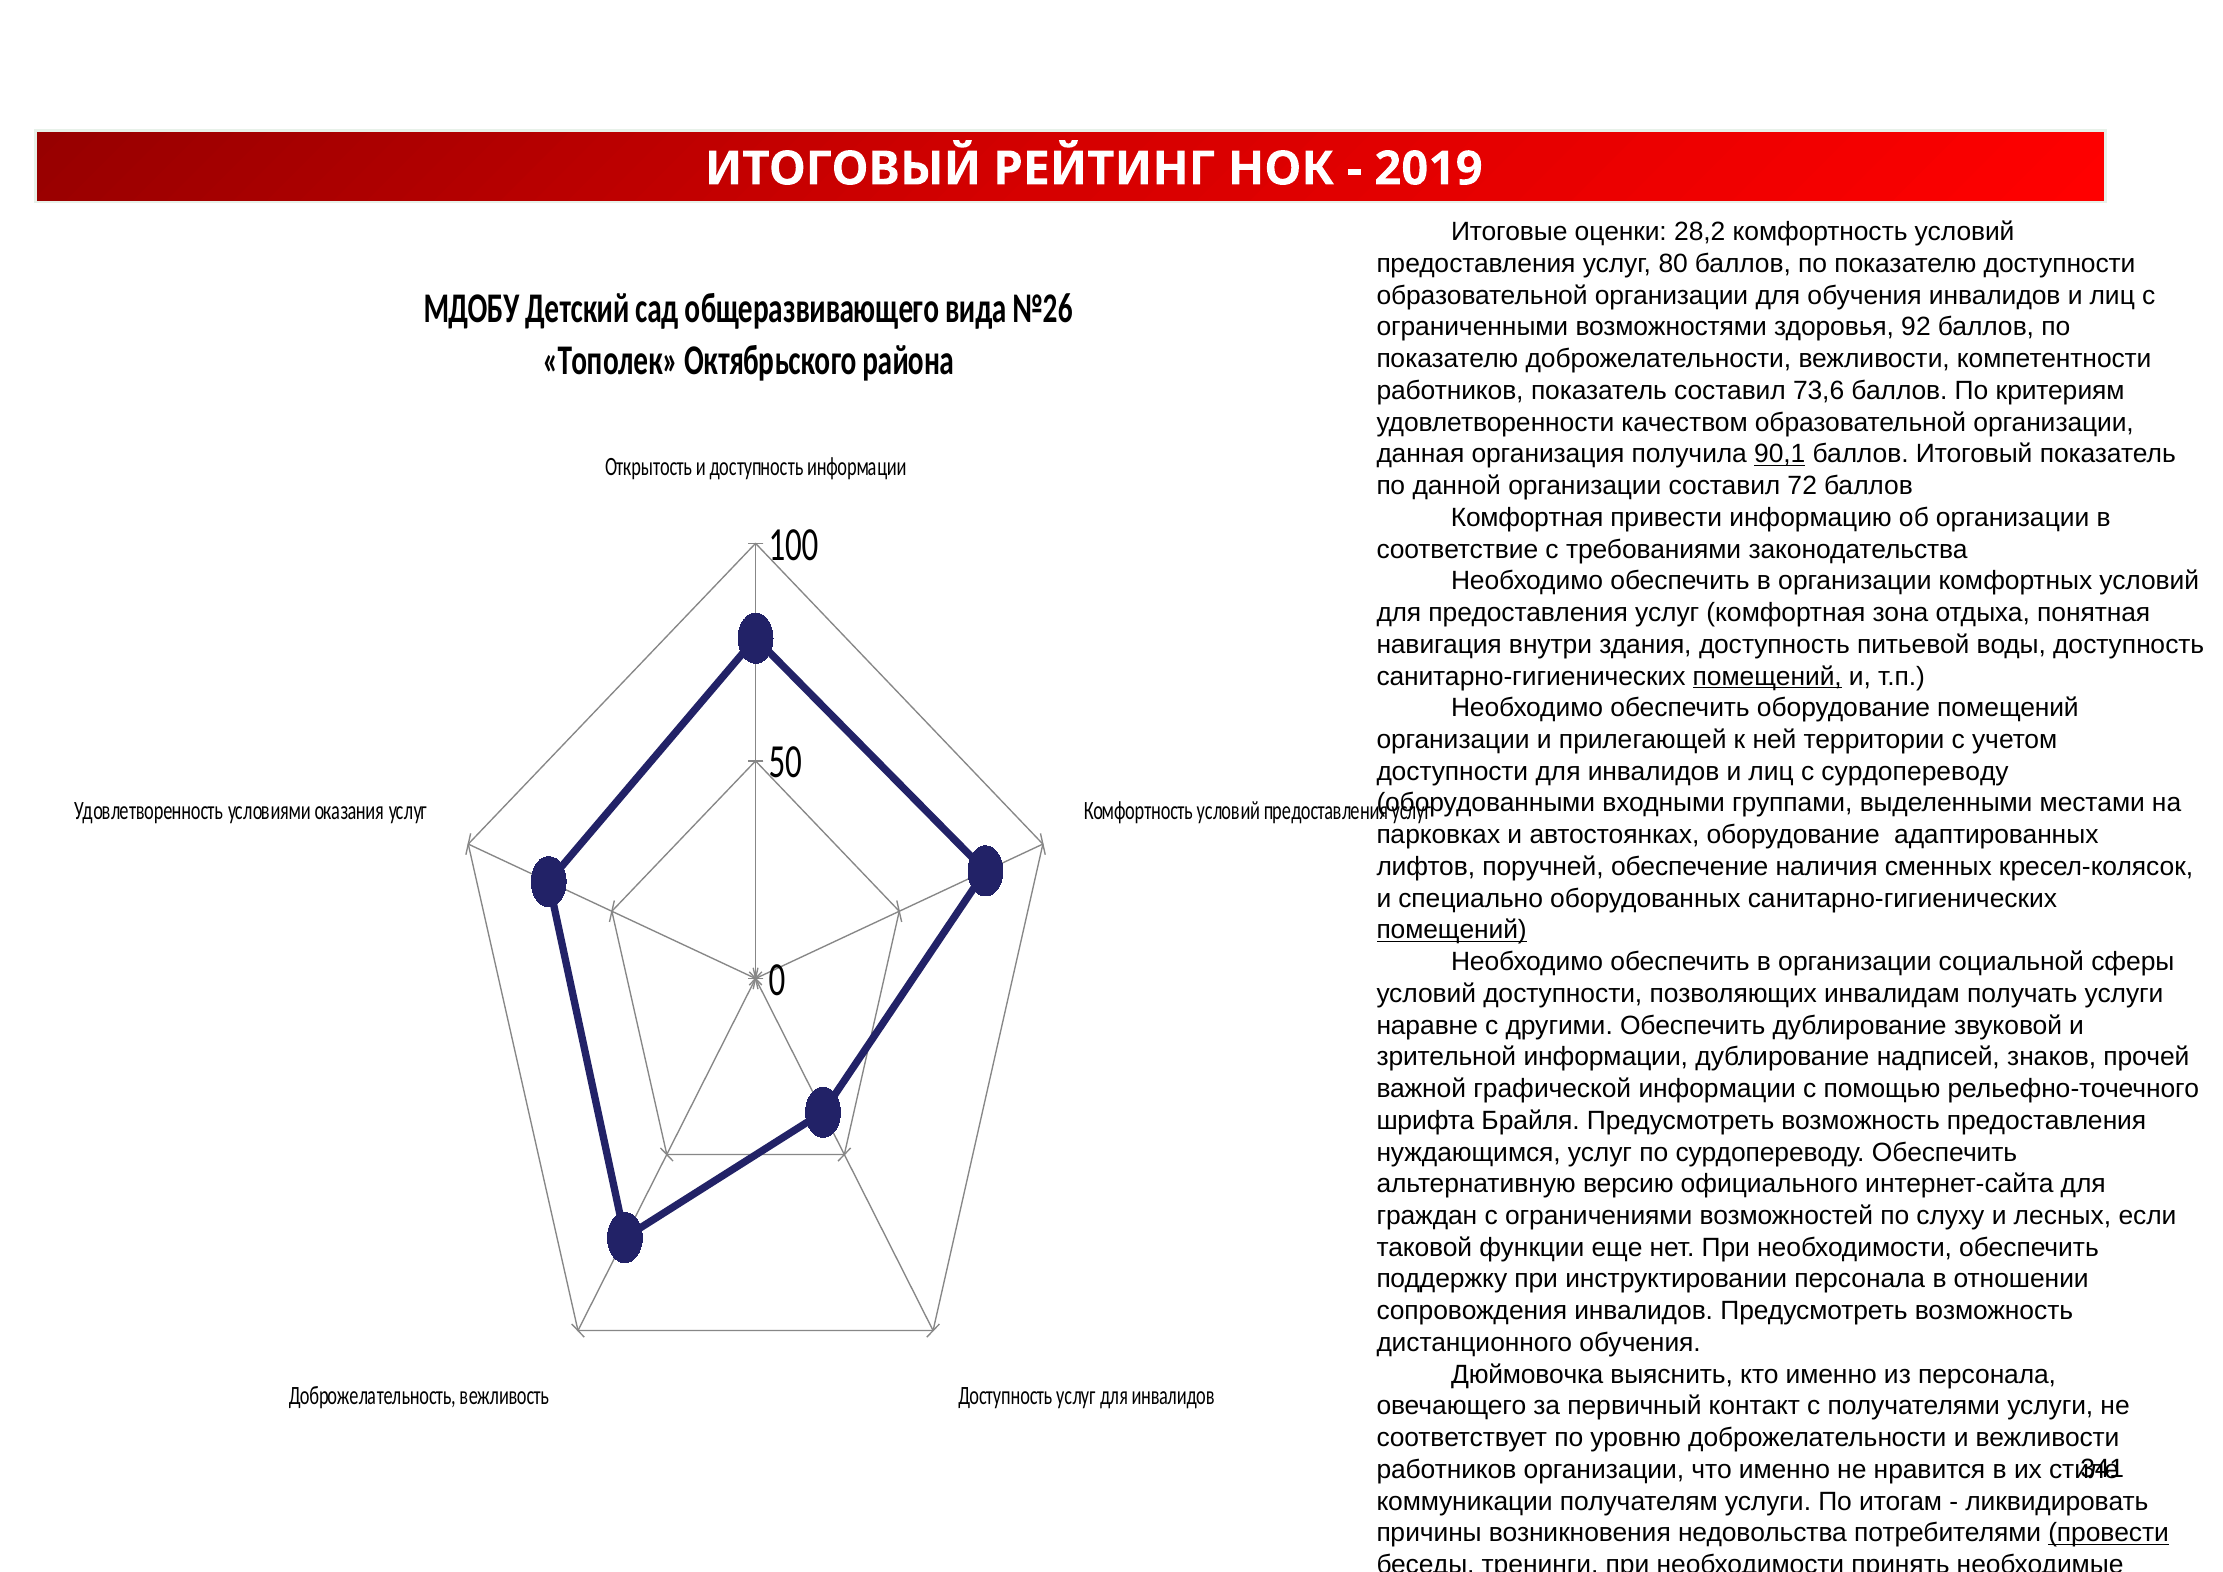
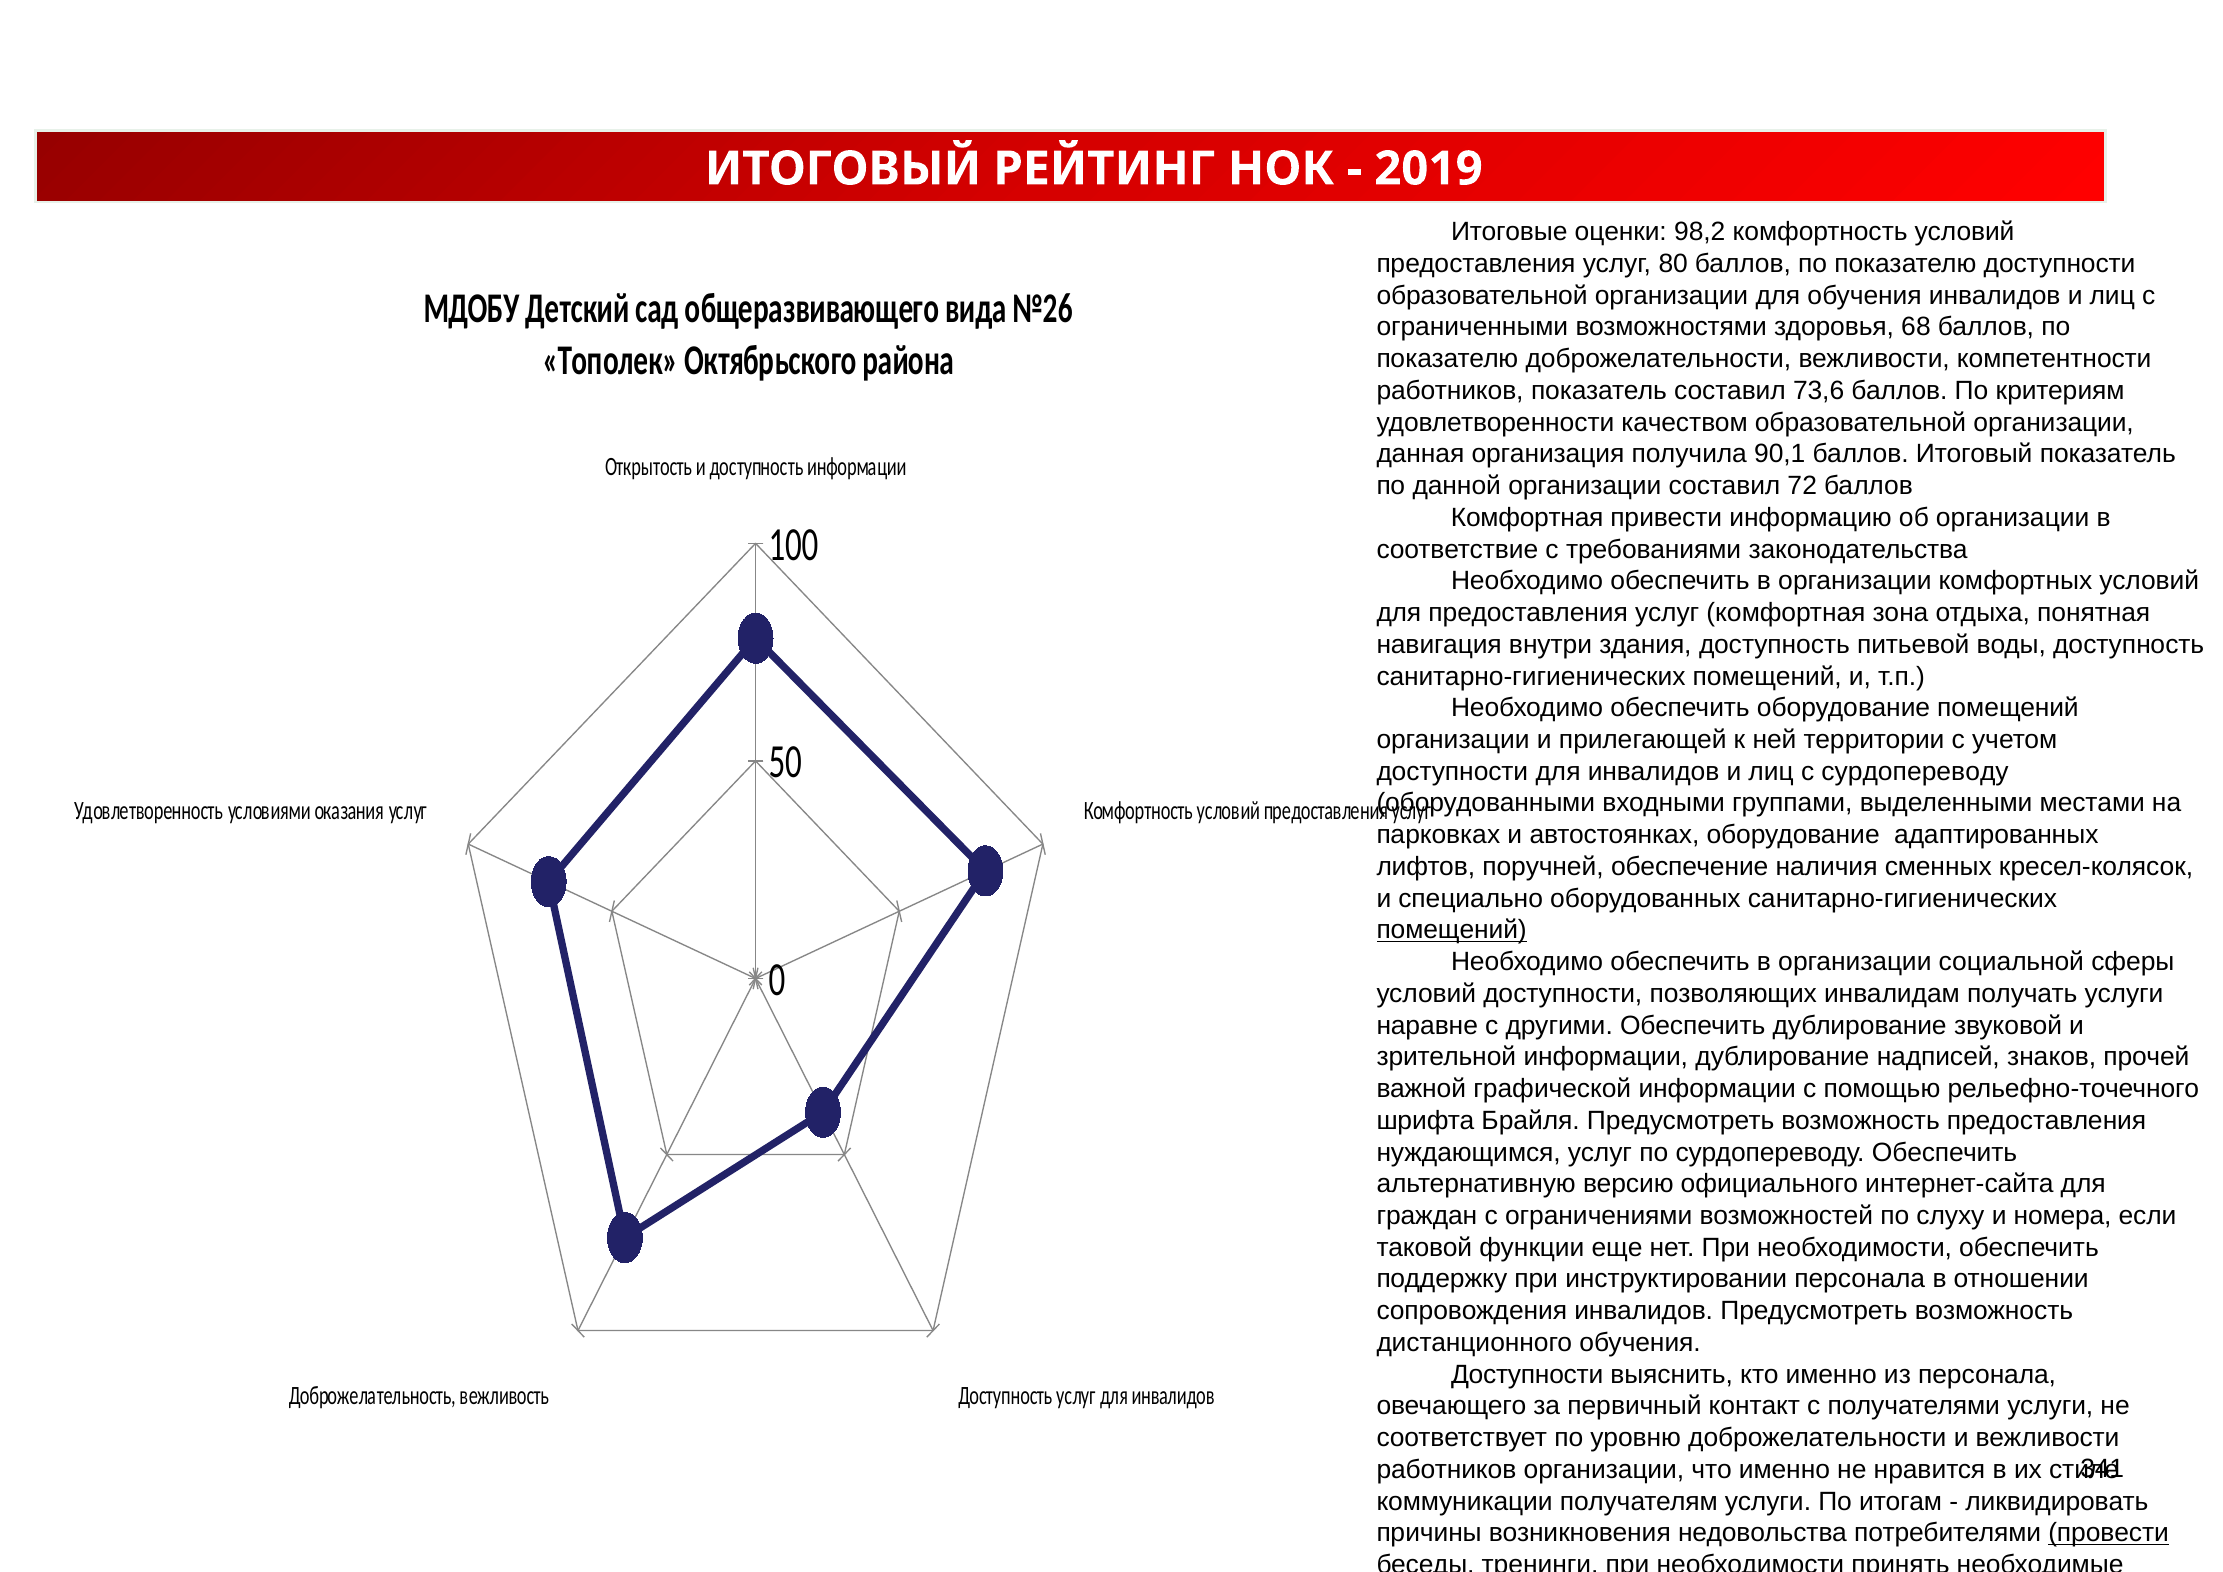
28,2: 28,2 -> 98,2
92: 92 -> 68
90,1 underline: present -> none
помещений at (1767, 676) underline: present -> none
лесных: лесных -> номера
Дюймовочка at (1527, 1374): Дюймовочка -> Доступности
